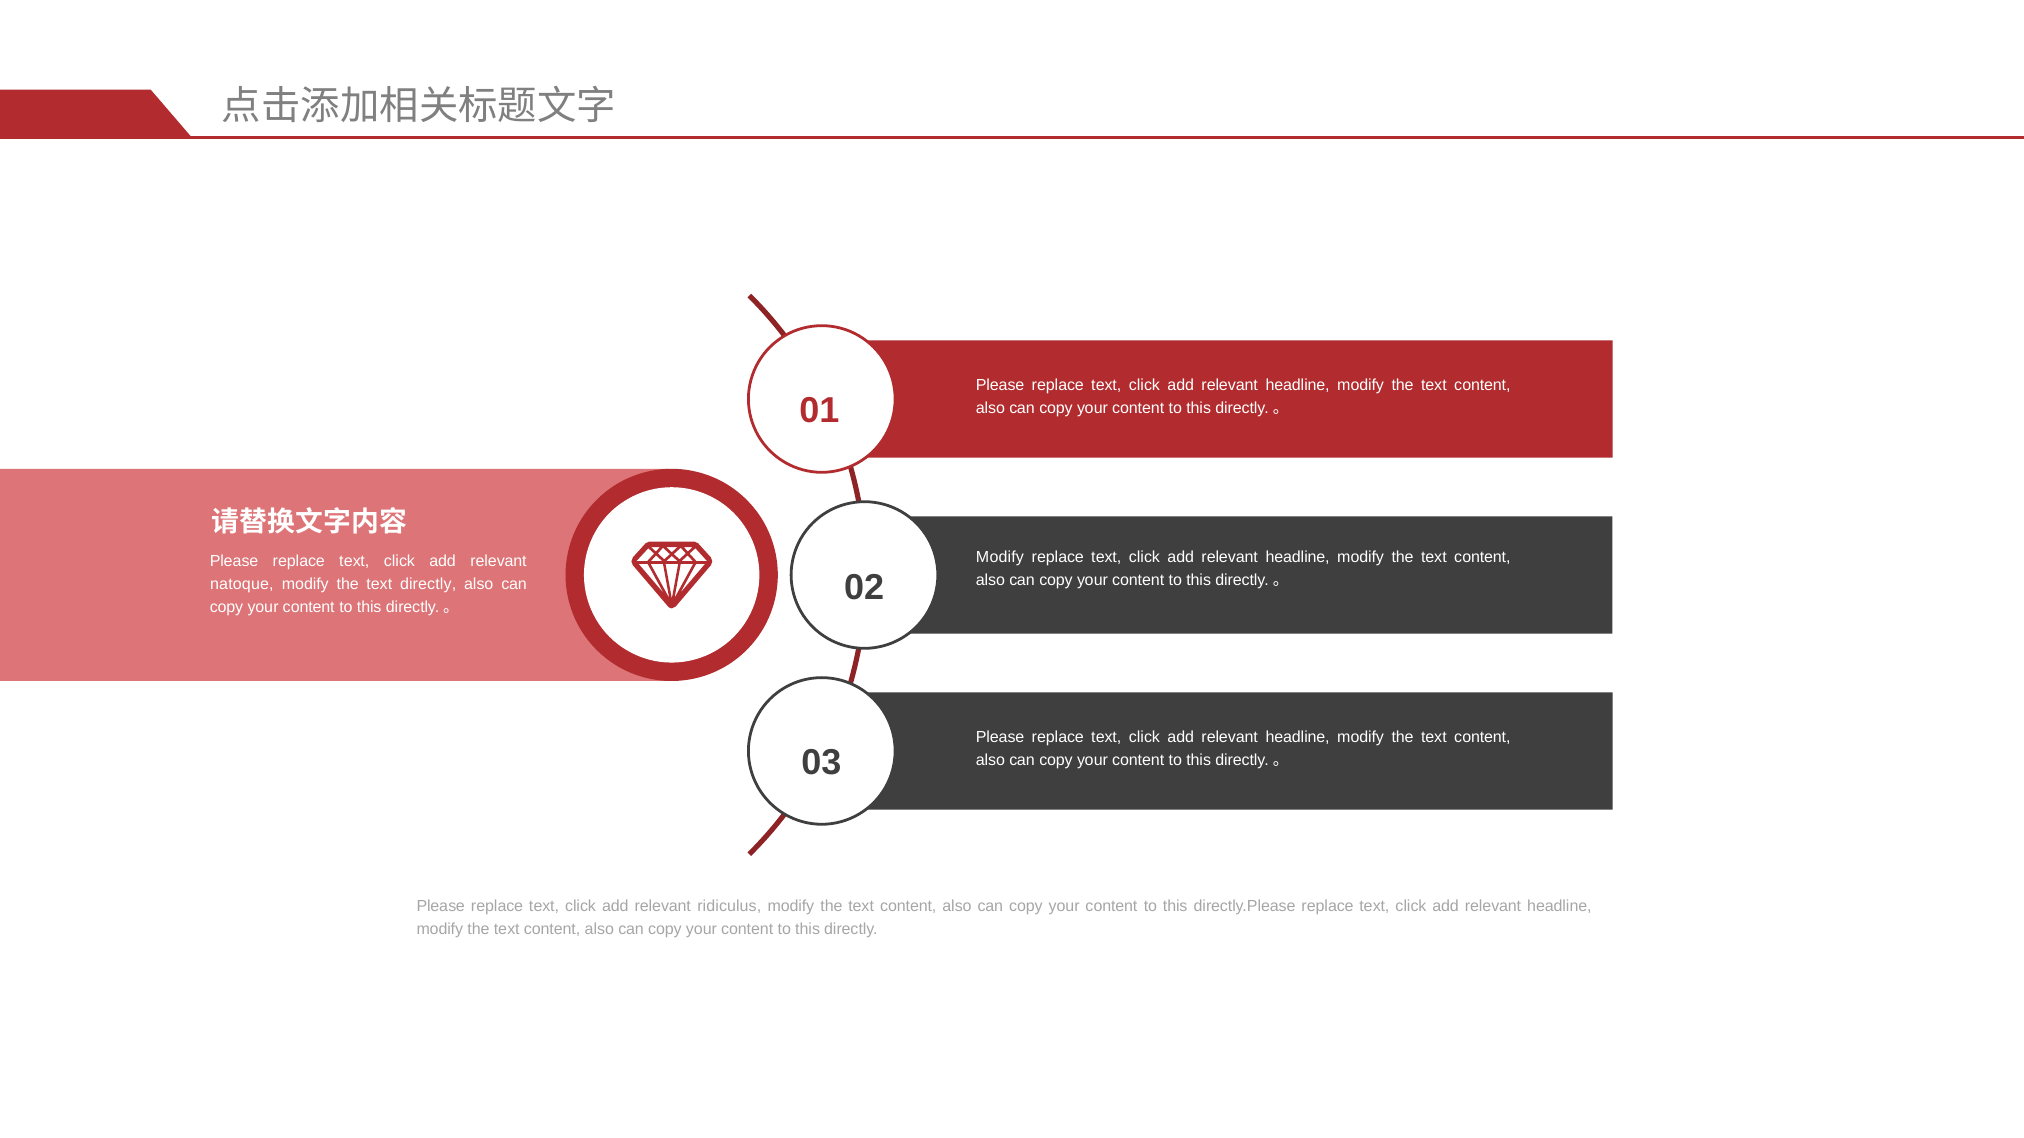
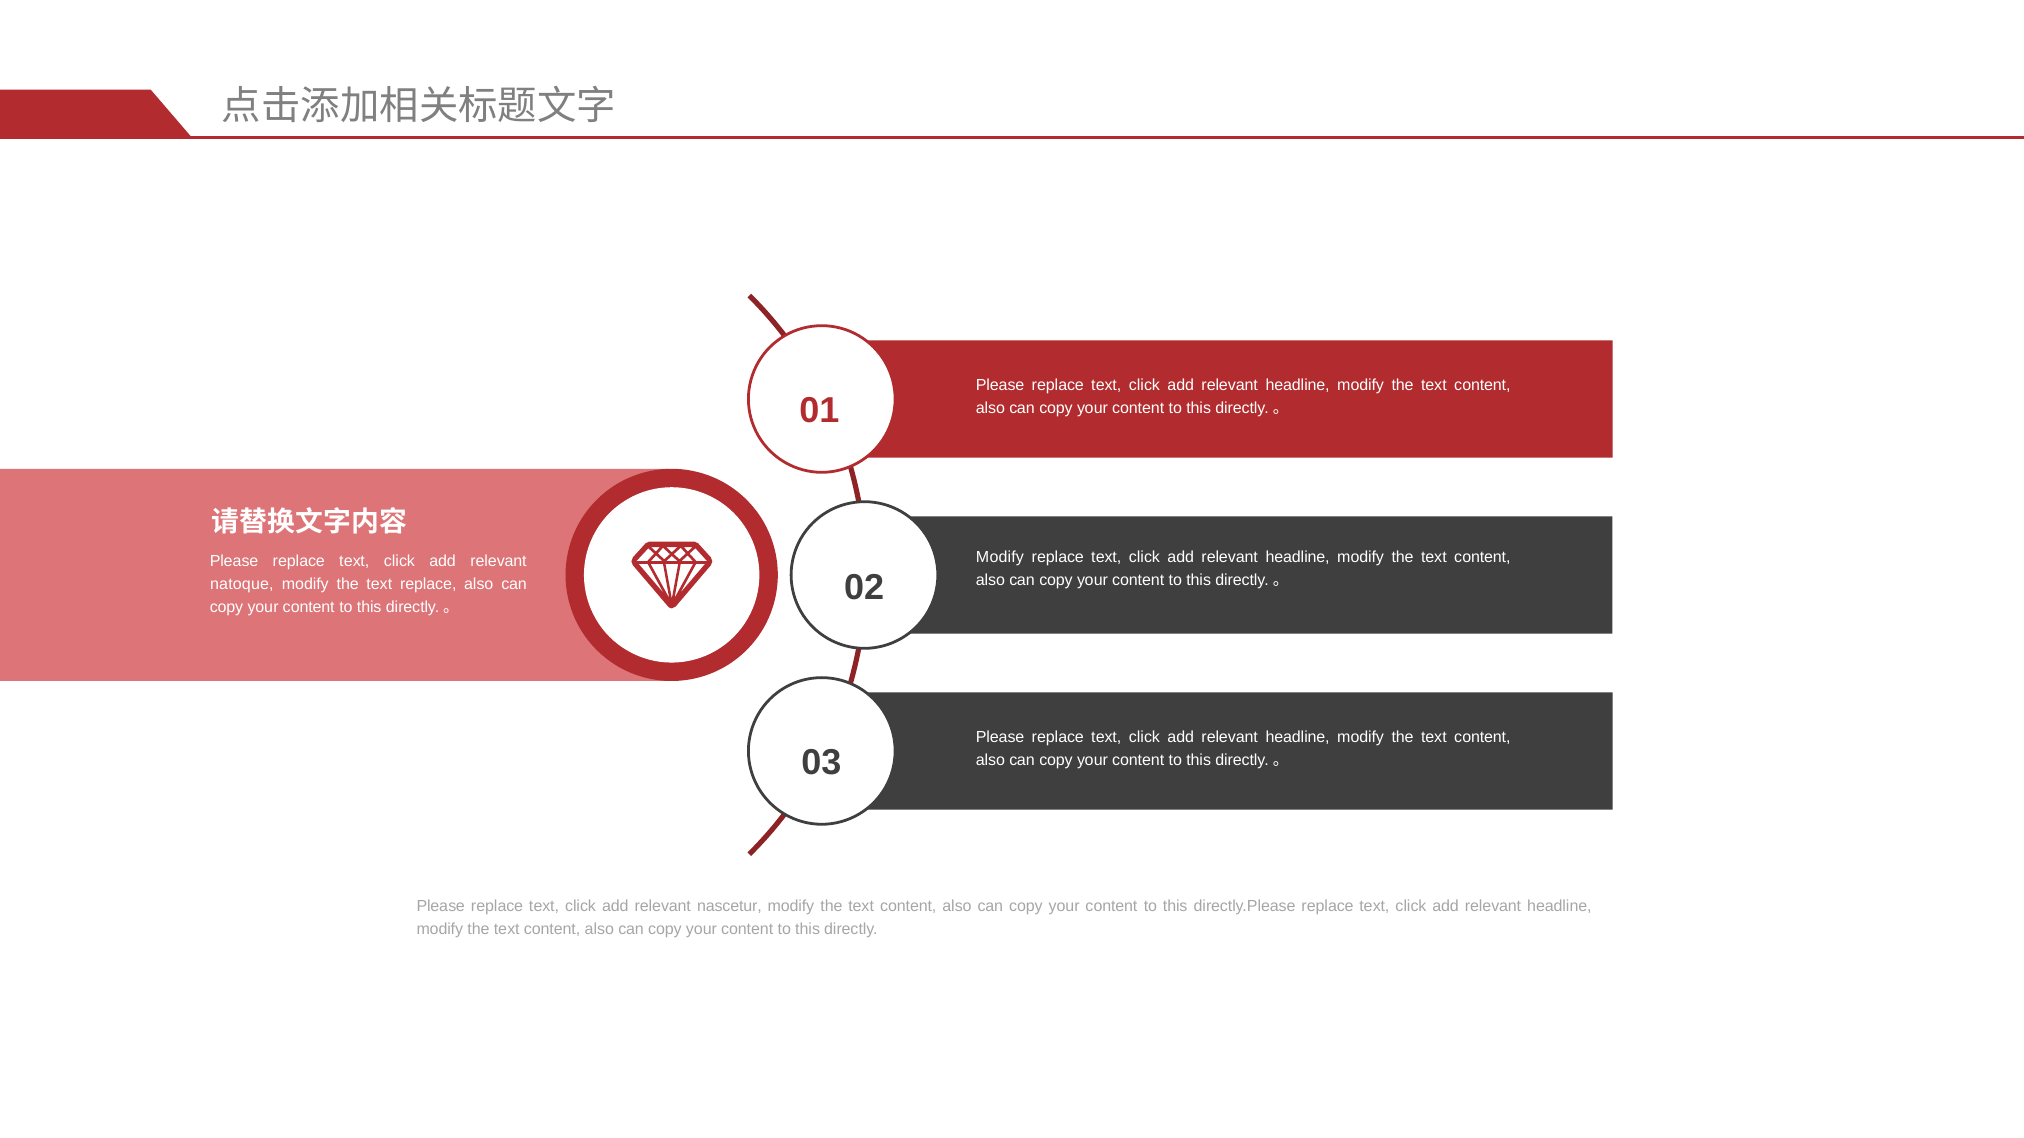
text directly: directly -> replace
ridiculus: ridiculus -> nascetur
